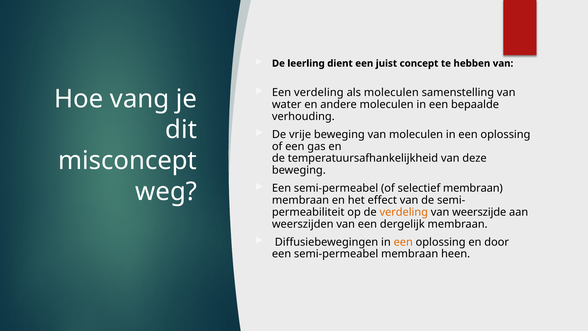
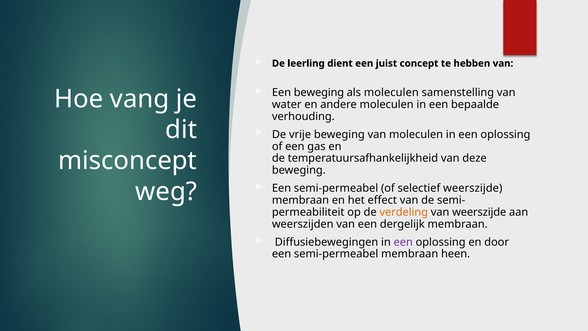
Een verdeling: verdeling -> beweging
selectief membraan: membraan -> weerszijde
een at (403, 242) colour: orange -> purple
